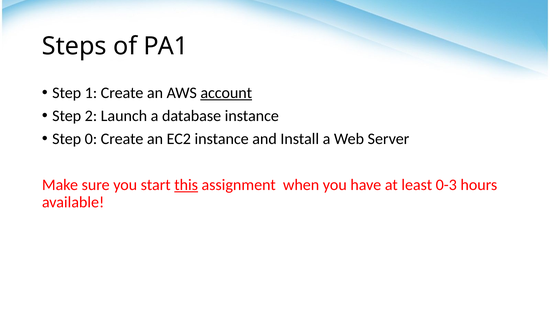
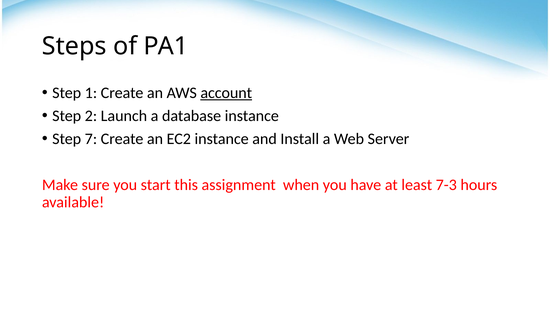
0: 0 -> 7
this underline: present -> none
0-3: 0-3 -> 7-3
